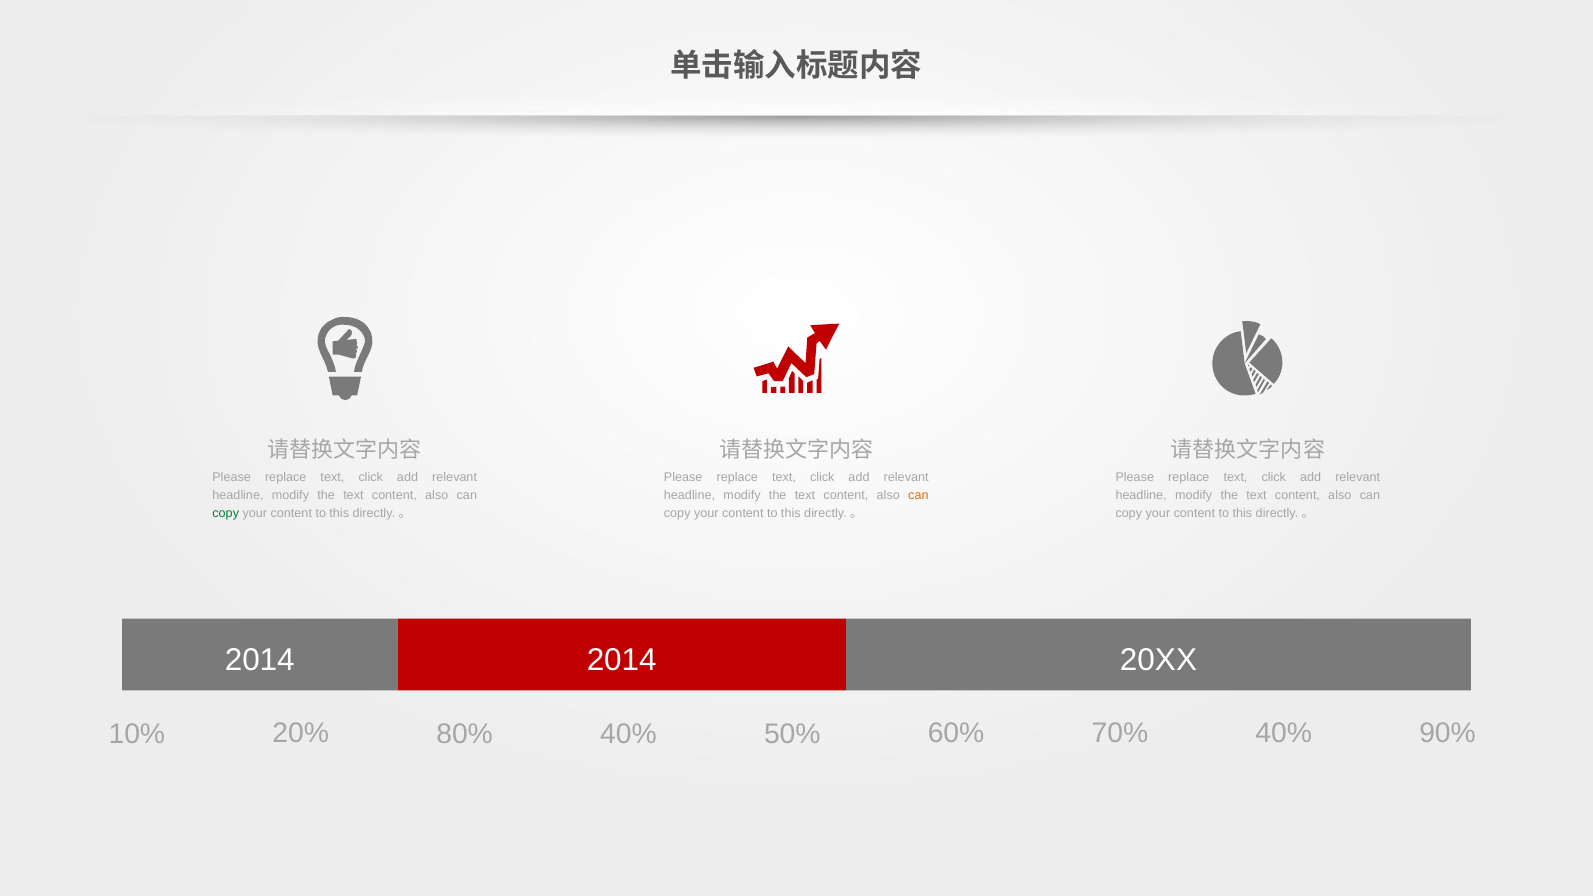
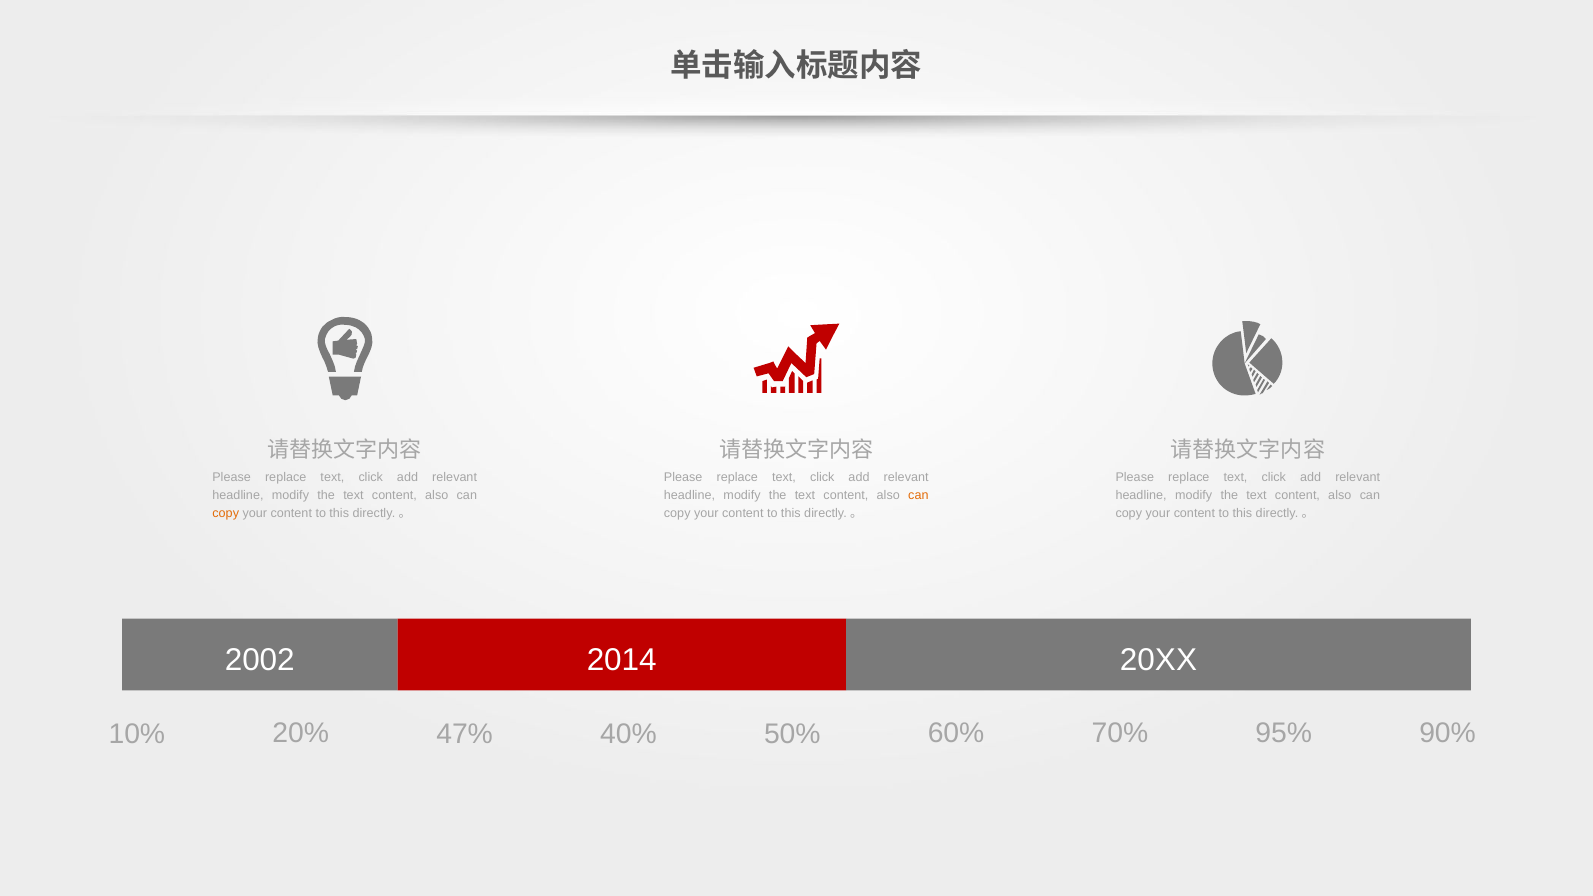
copy at (226, 513) colour: green -> orange
2014 at (260, 660): 2014 -> 2002
80%: 80% -> 47%
70% 40%: 40% -> 95%
